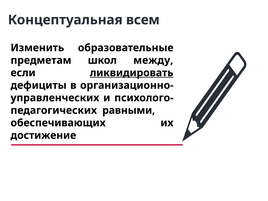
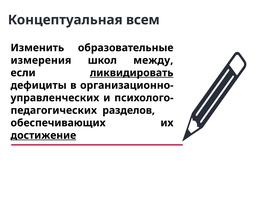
предметам: предметам -> измерения
равными: равными -> разделов
достижение underline: none -> present
